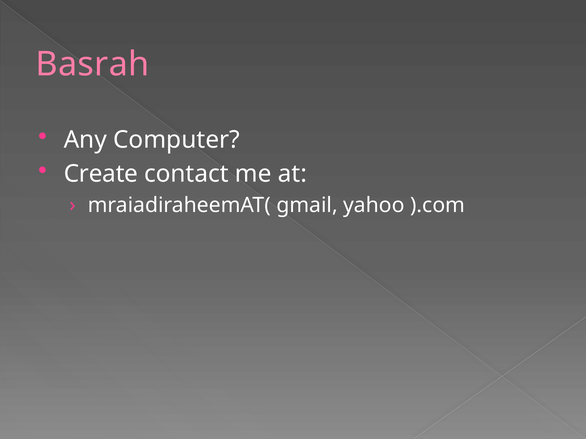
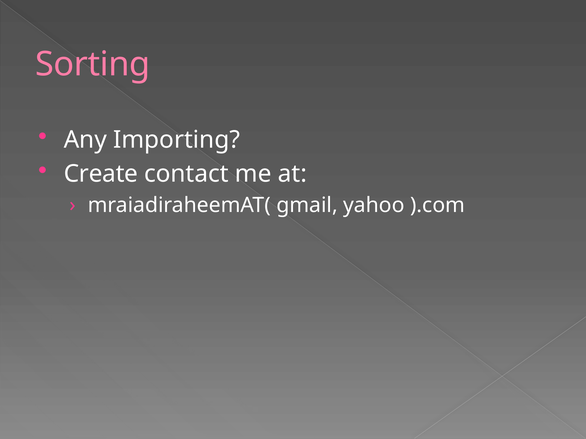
Basrah: Basrah -> Sorting
Computer: Computer -> Importing
